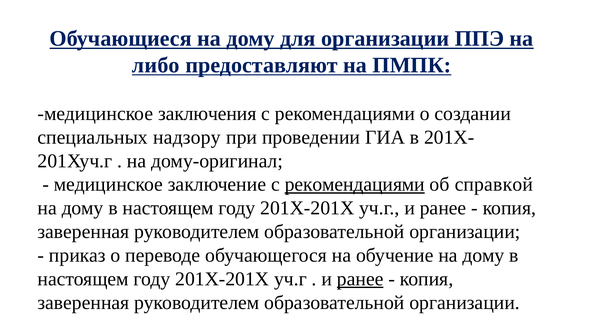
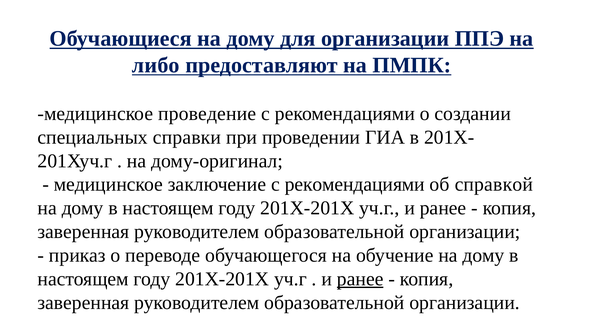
заключения: заключения -> проведение
надзору: надзору -> справки
рекомендациями at (355, 184) underline: present -> none
